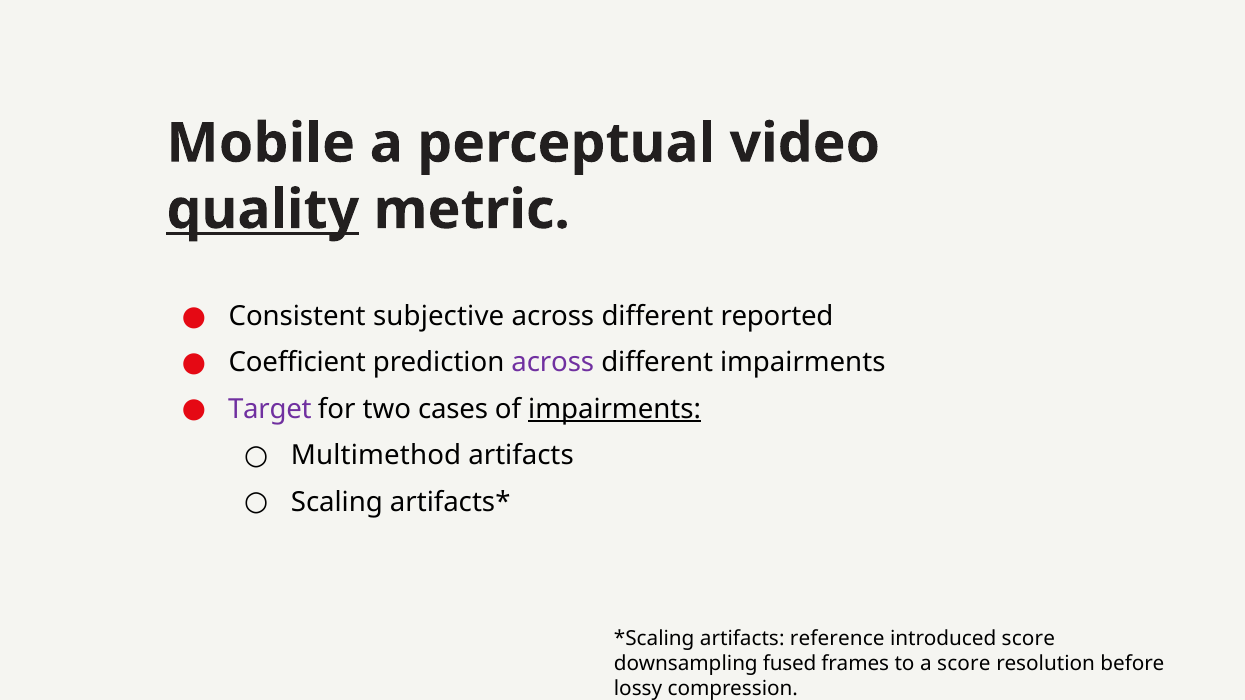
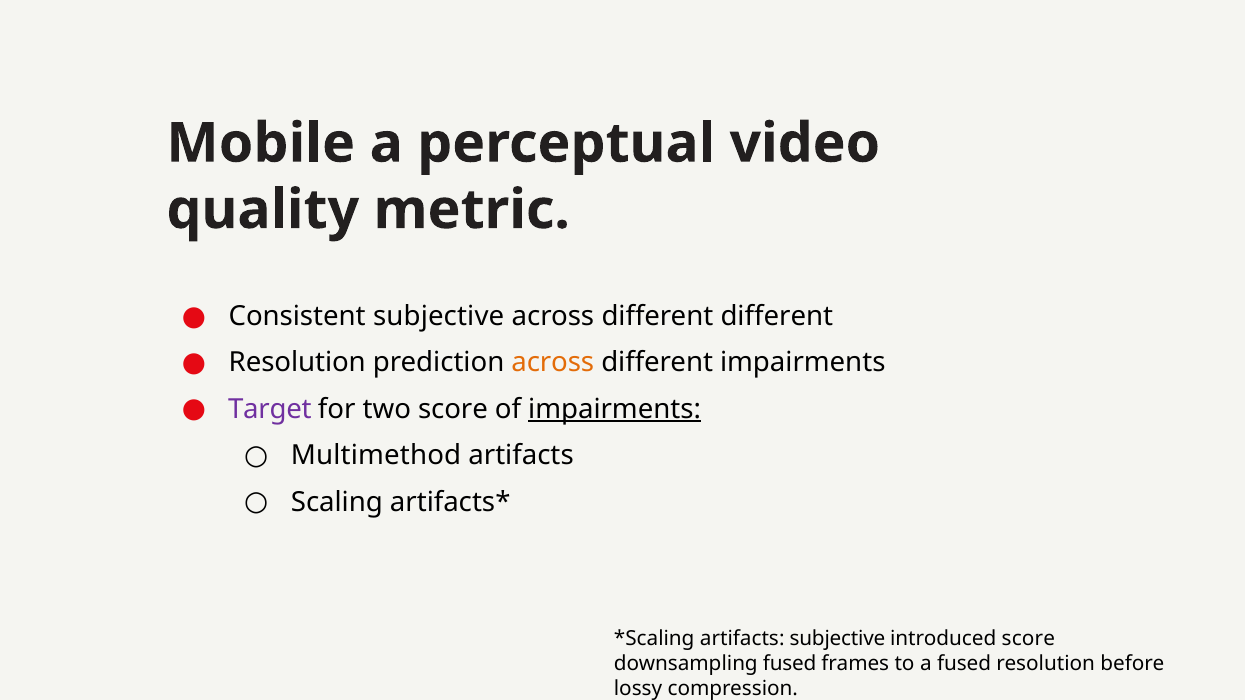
quality underline: present -> none
different reported: reported -> different
Coefficient at (297, 363): Coefficient -> Resolution
across at (553, 363) colour: purple -> orange
two cases: cases -> score
artifacts reference: reference -> subjective
a score: score -> fused
